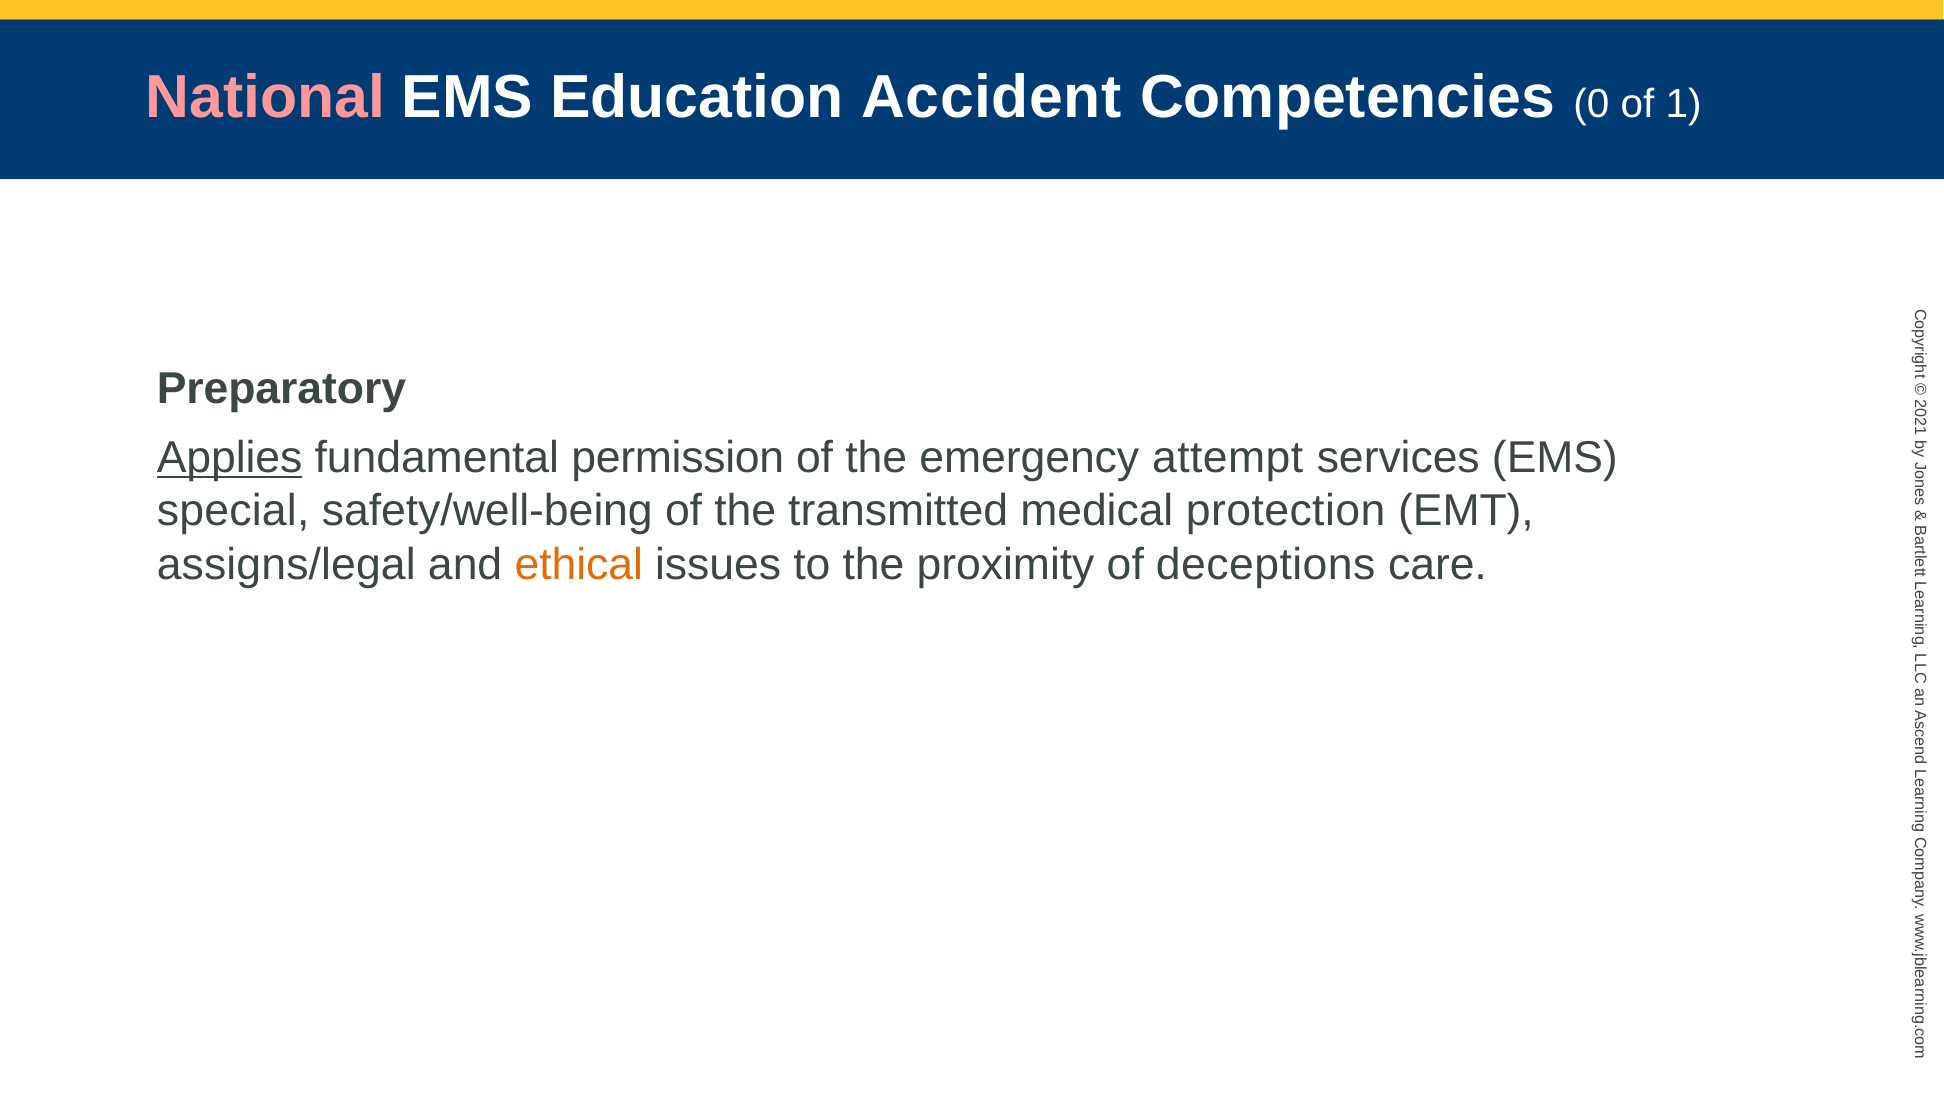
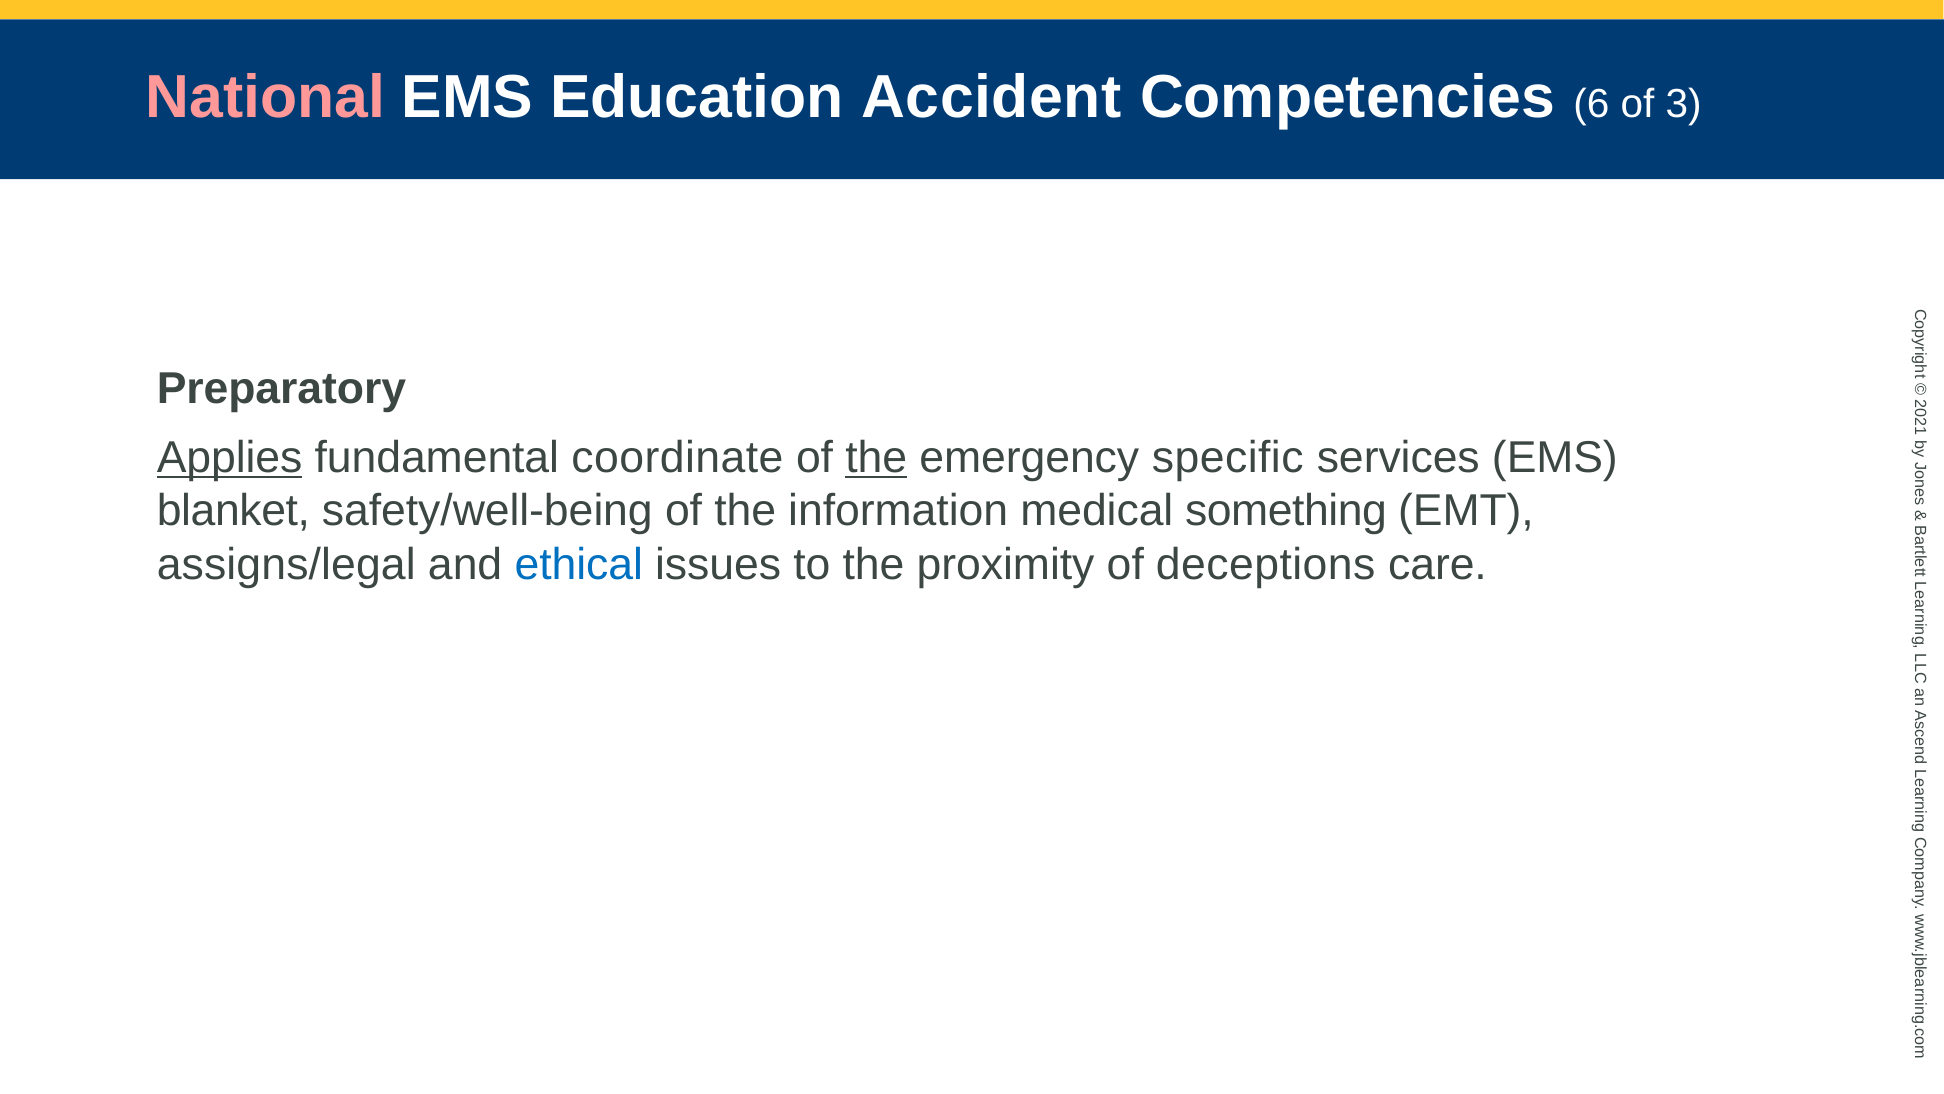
Competencies 0: 0 -> 6
of 1: 1 -> 3
permission: permission -> coordinate
the at (876, 458) underline: none -> present
attempt: attempt -> specific
special: special -> blanket
transmitted: transmitted -> information
protection: protection -> something
ethical colour: orange -> blue
